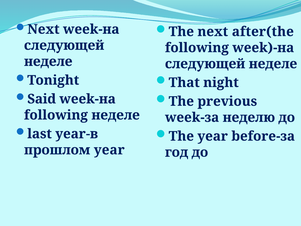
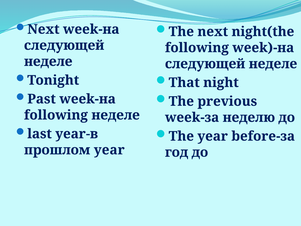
after(the: after(the -> night(the
Said: Said -> Past
